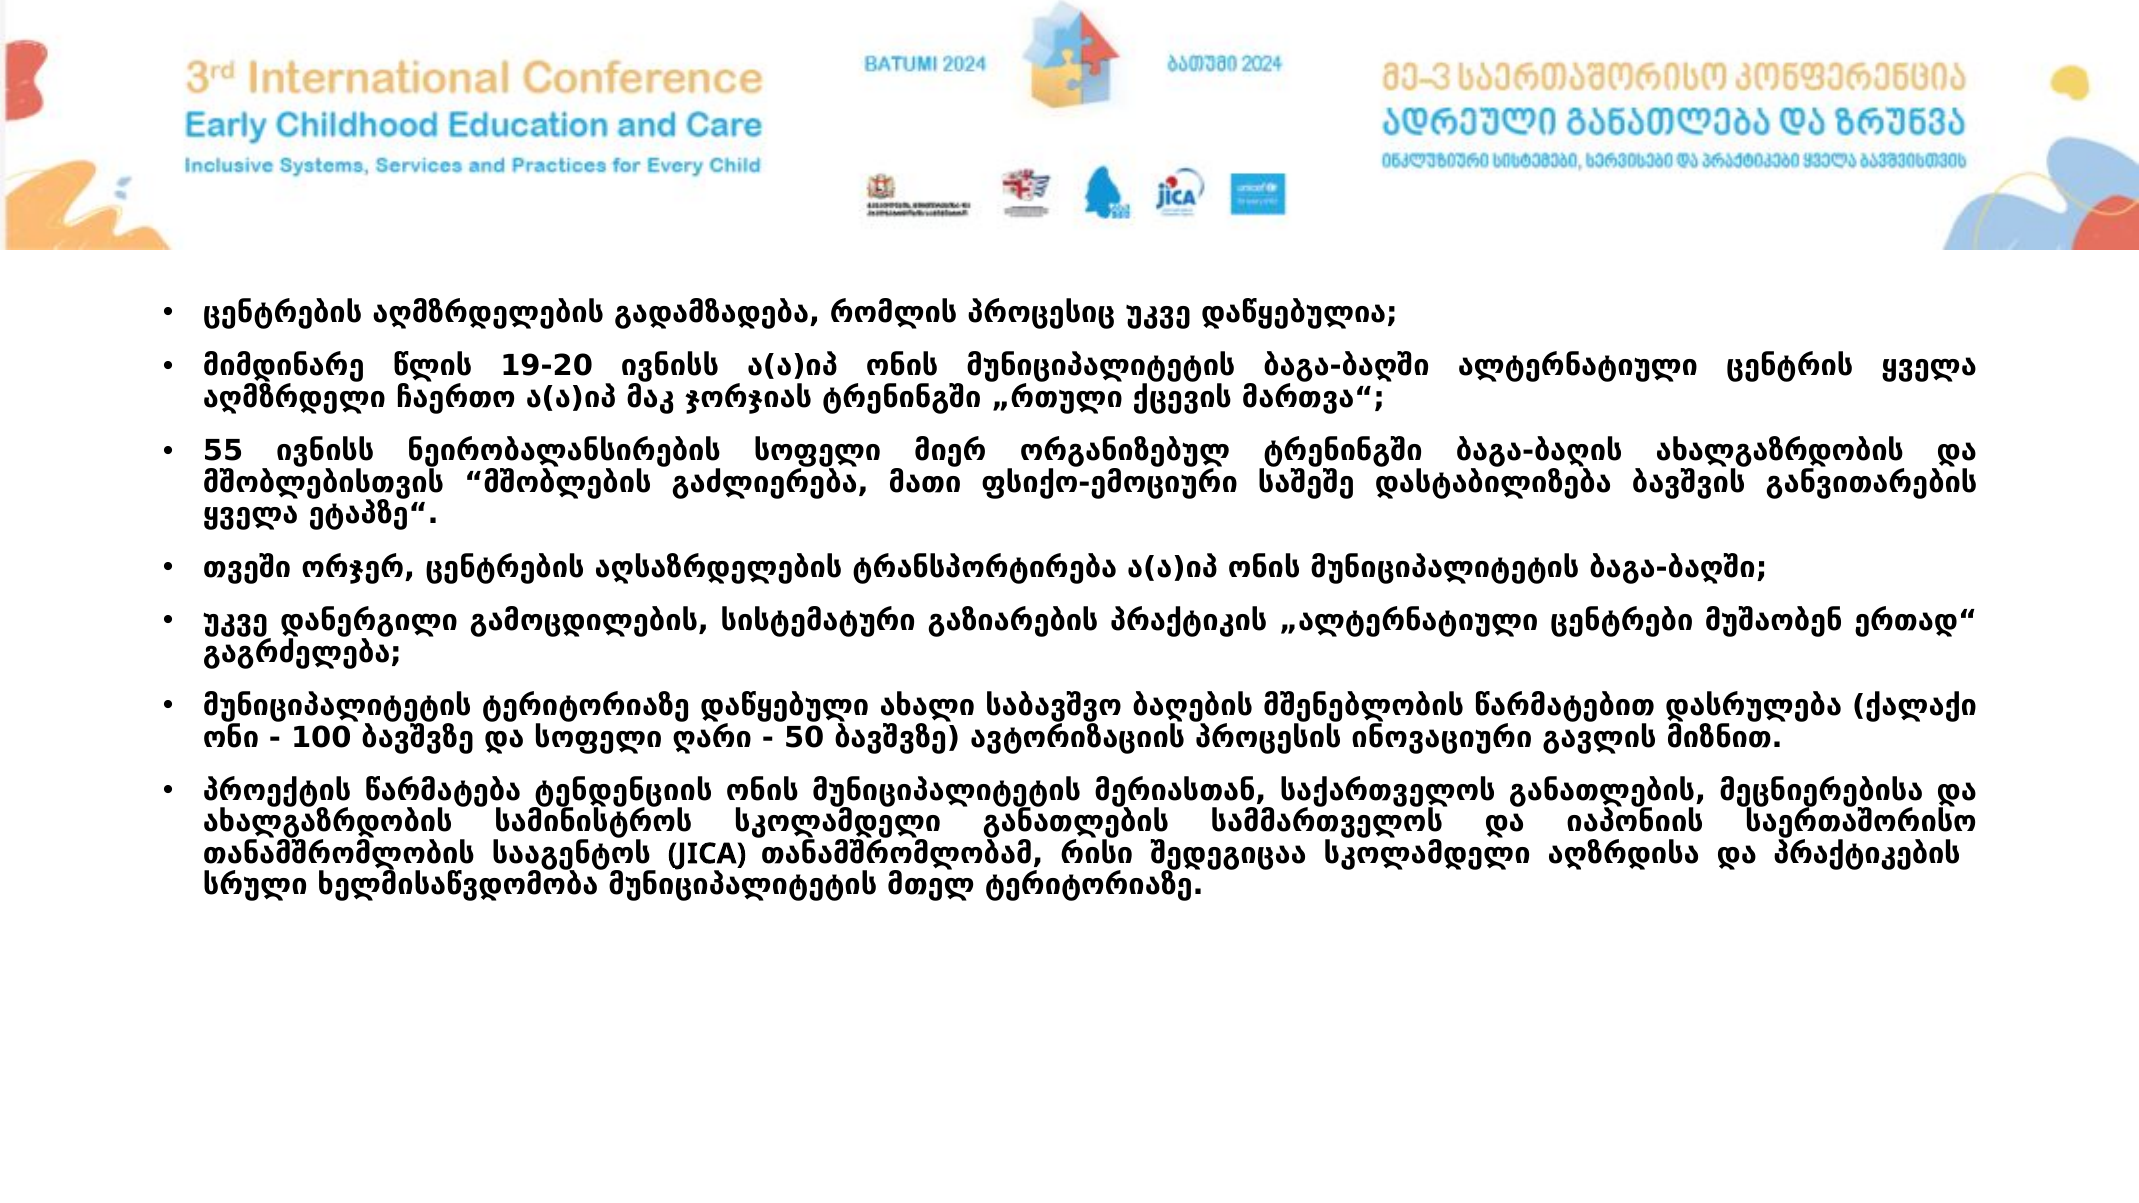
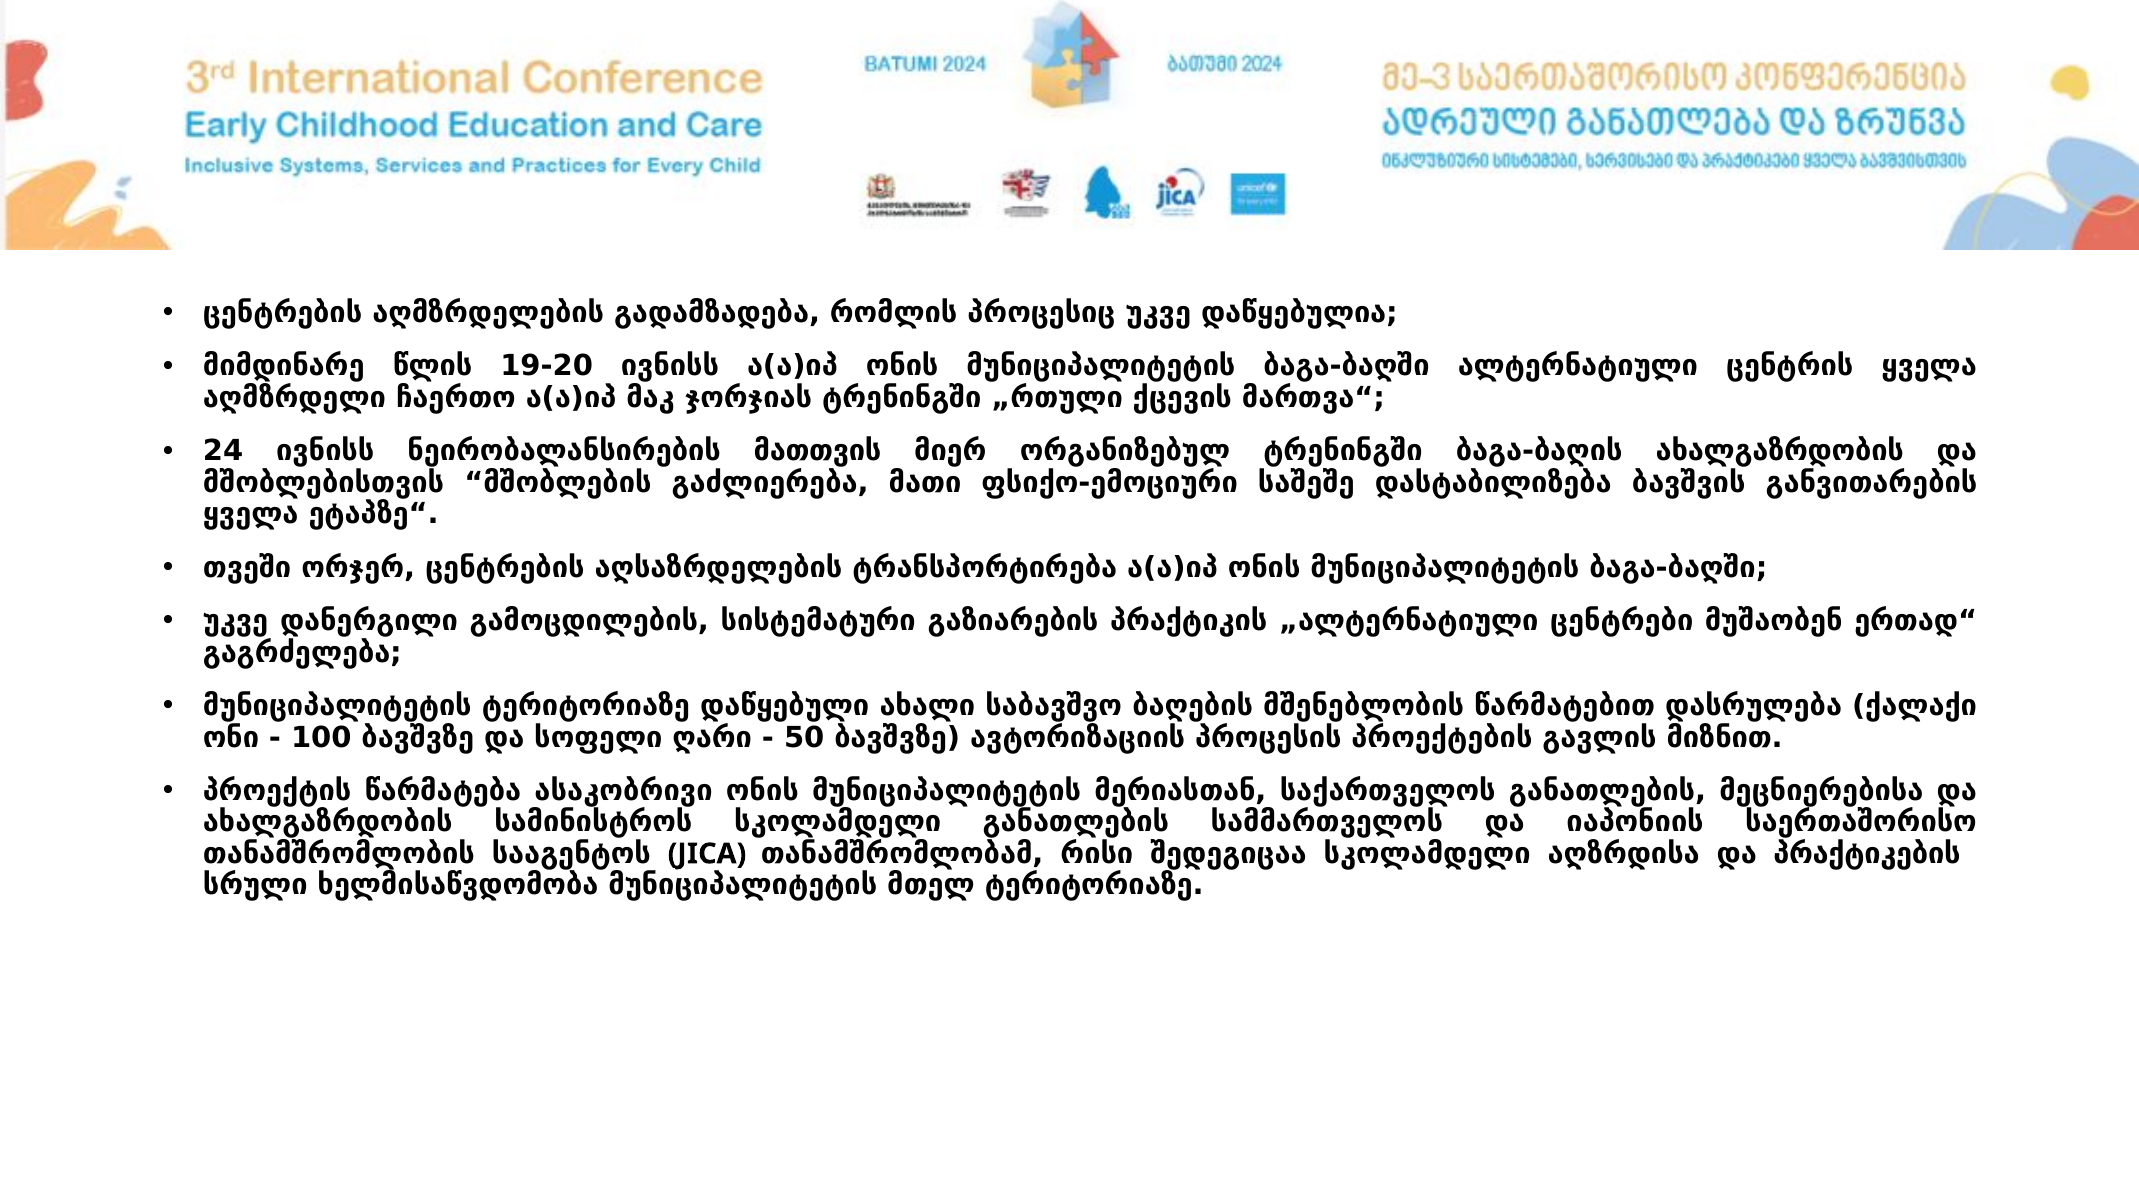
55: 55 -> 24
ნეირობალანსირების სოფელი: სოფელი -> მათთვის
ინოვაციური: ინოვაციური -> პროექტების
ტენდენციის: ტენდენციის -> ასაკობრივი
